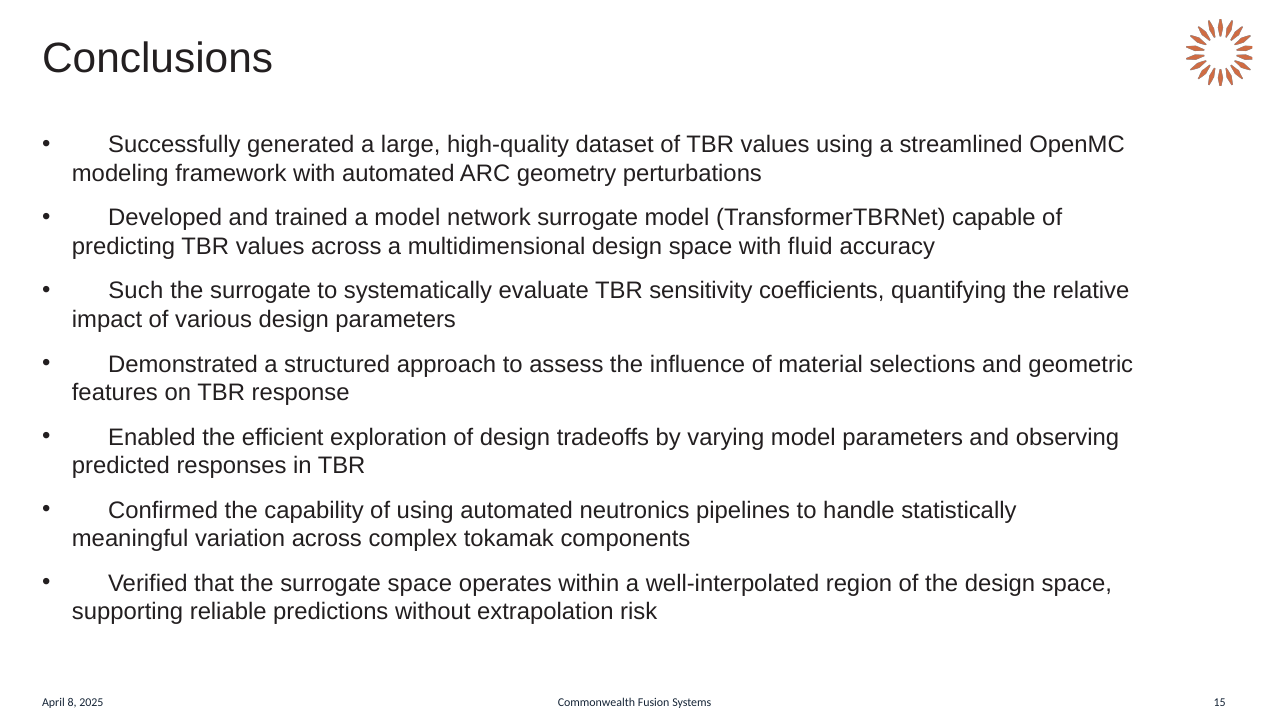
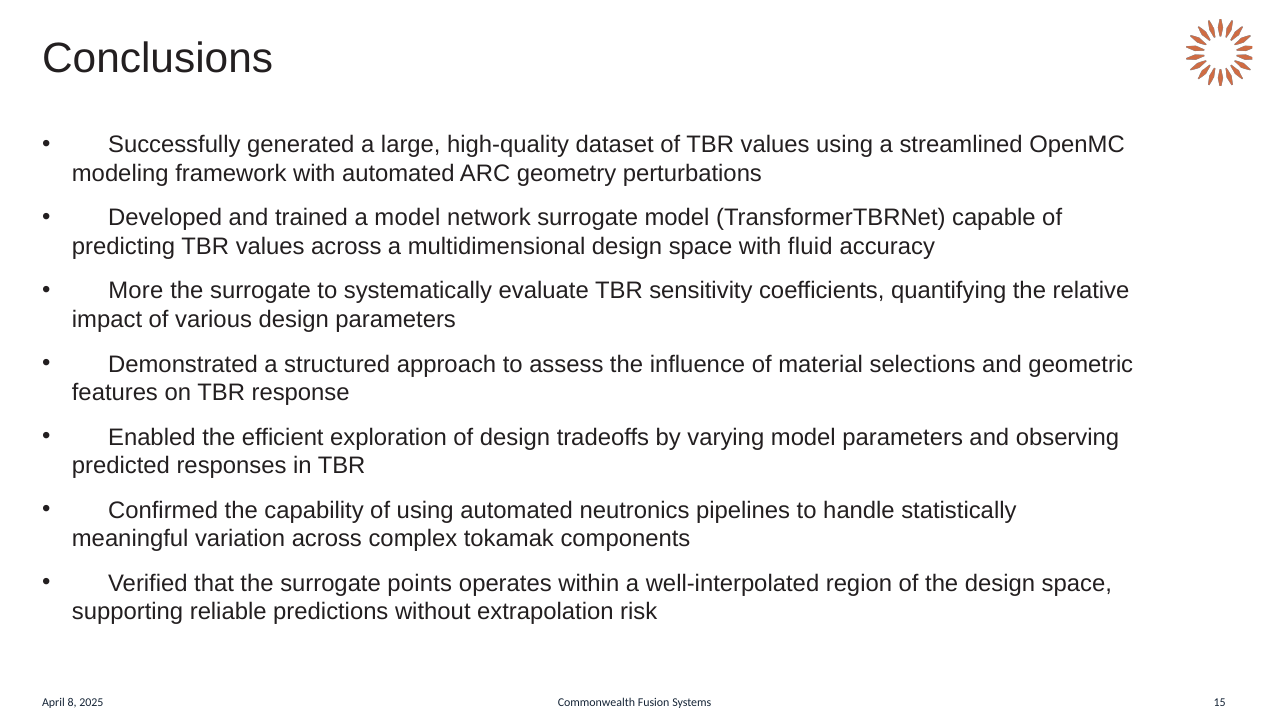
Such: Such -> More
surrogate space: space -> points
